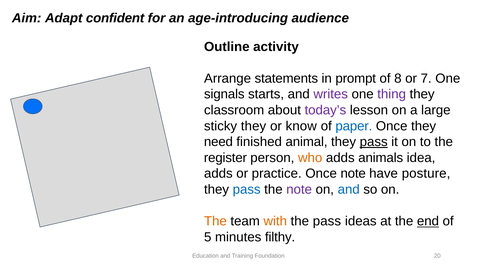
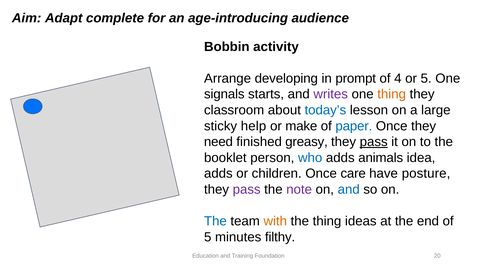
confident: confident -> complete
Outline: Outline -> Bobbin
statements: statements -> developing
8: 8 -> 4
or 7: 7 -> 5
thing at (392, 94) colour: purple -> orange
today’s colour: purple -> blue
sticky they: they -> help
know: know -> make
animal: animal -> greasy
register: register -> booklet
who colour: orange -> blue
practice: practice -> children
Once note: note -> care
pass at (247, 190) colour: blue -> purple
The at (215, 221) colour: orange -> blue
the pass: pass -> thing
end underline: present -> none
